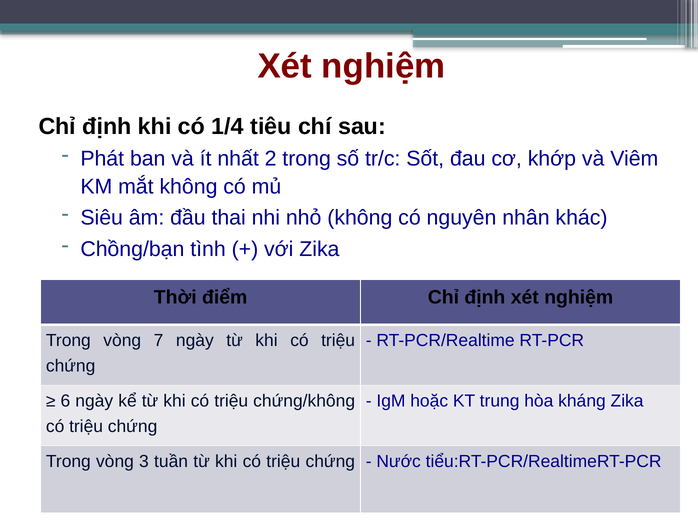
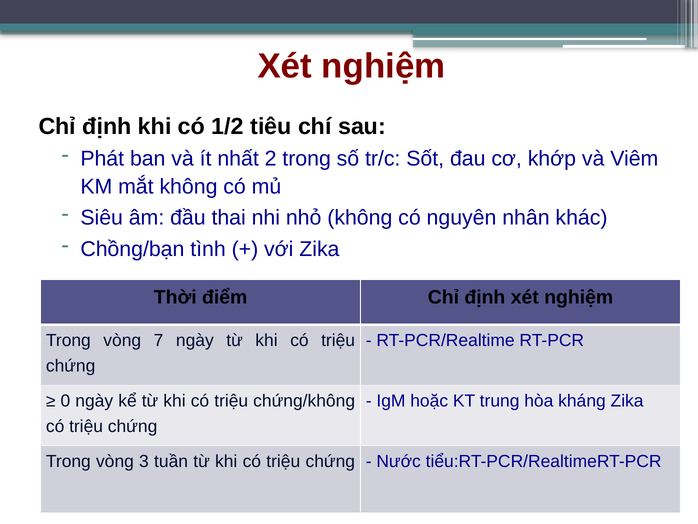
1/4: 1/4 -> 1/2
6: 6 -> 0
